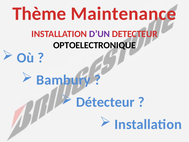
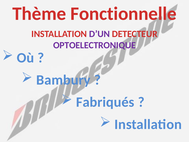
Maintenance: Maintenance -> Fonctionnelle
OPTOELECTRONIQUE colour: black -> purple
Détecteur: Détecteur -> Fabriqués
